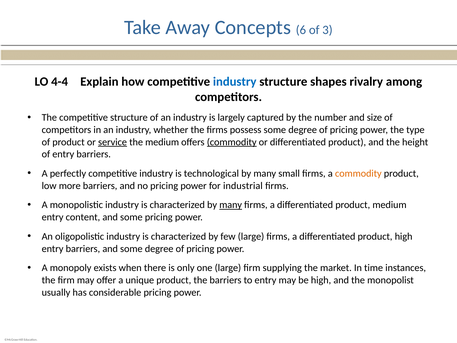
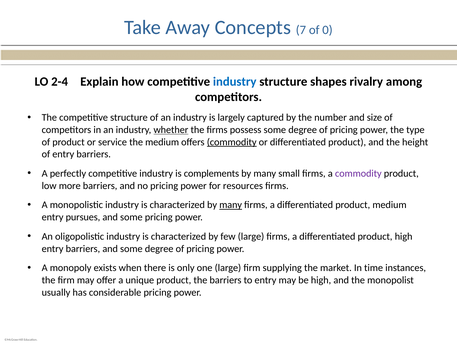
6: 6 -> 7
3: 3 -> 0
4-4: 4-4 -> 2-4
whether underline: none -> present
service underline: present -> none
technological: technological -> complements
commodity at (358, 173) colour: orange -> purple
industrial: industrial -> resources
content: content -> pursues
